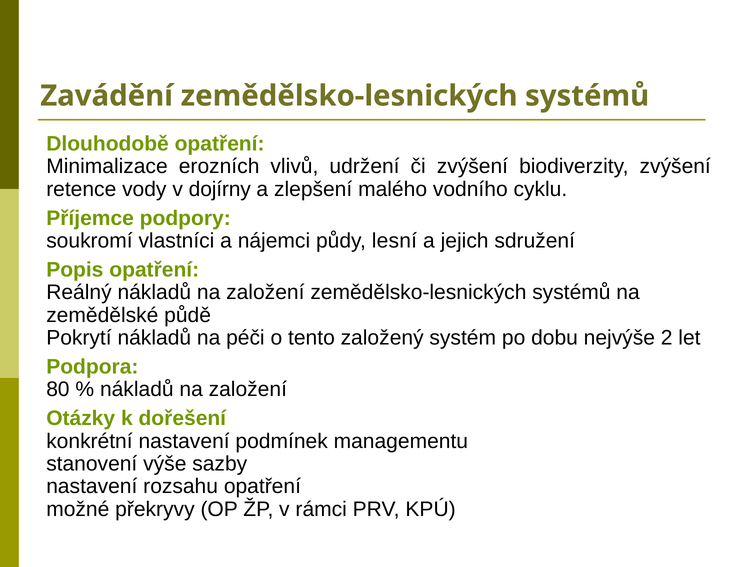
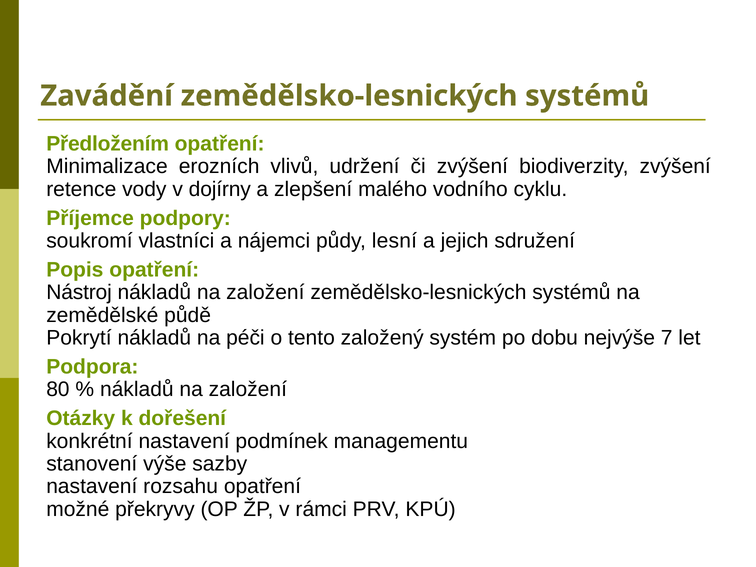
Dlouhodobě: Dlouhodobě -> Předložením
Reálný: Reálný -> Nástroj
2: 2 -> 7
